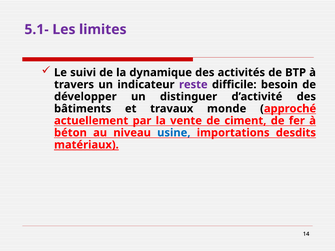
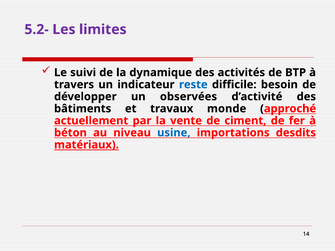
5.1-: 5.1- -> 5.2-
reste colour: purple -> blue
distinguer: distinguer -> observées
